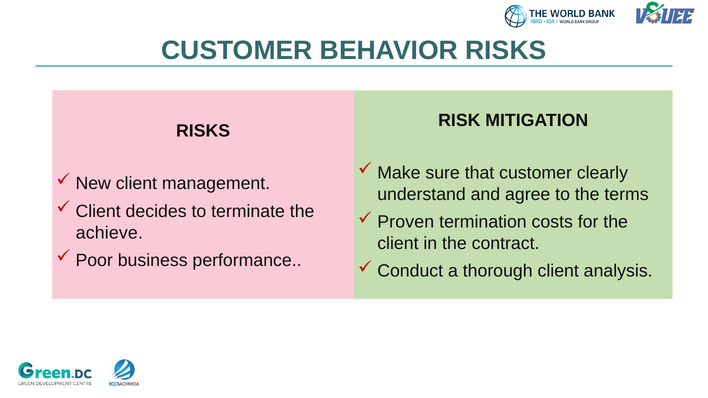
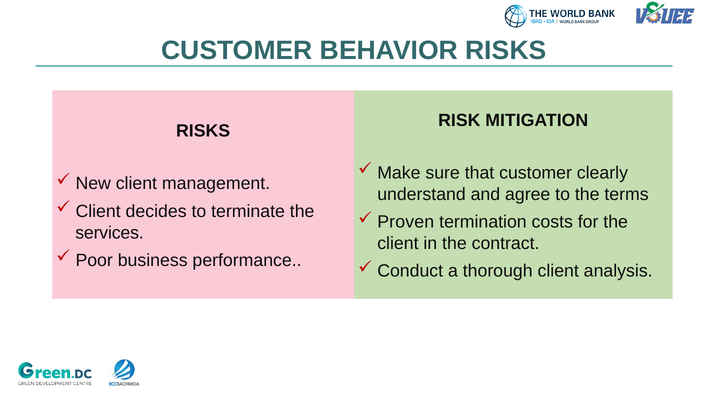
achieve: achieve -> services
